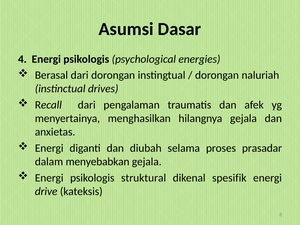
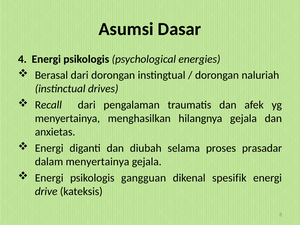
dalam menyebabkan: menyebabkan -> menyertainya
struktural: struktural -> gangguan
